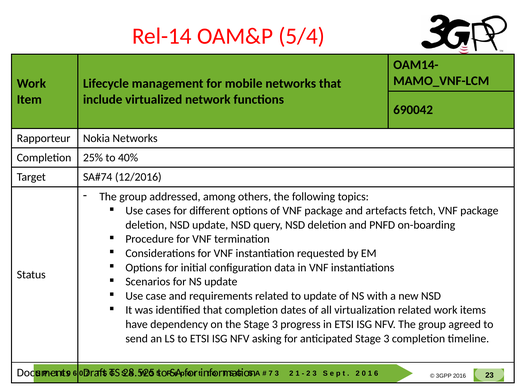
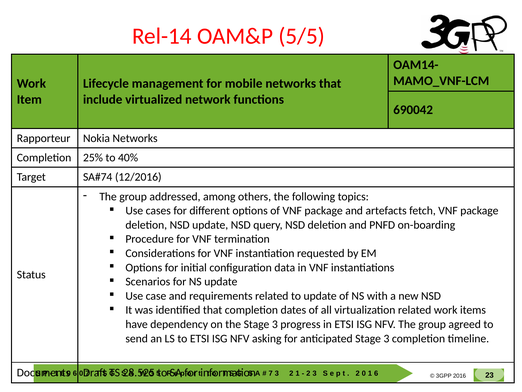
5/4: 5/4 -> 5/5
